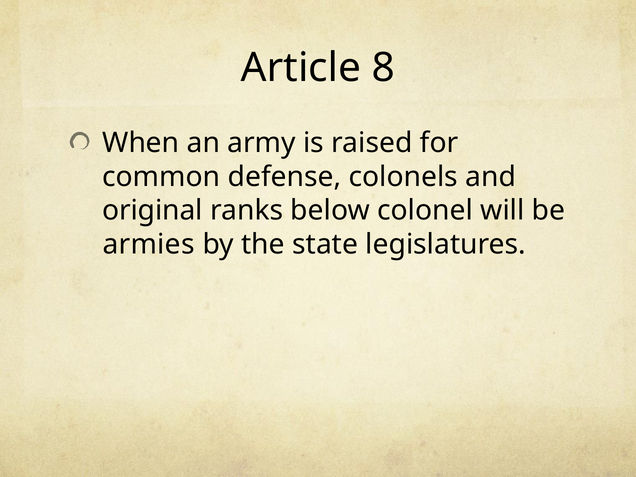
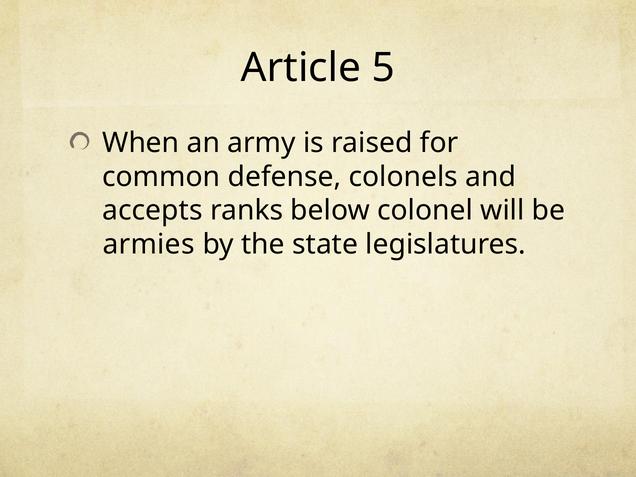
8: 8 -> 5
original: original -> accepts
